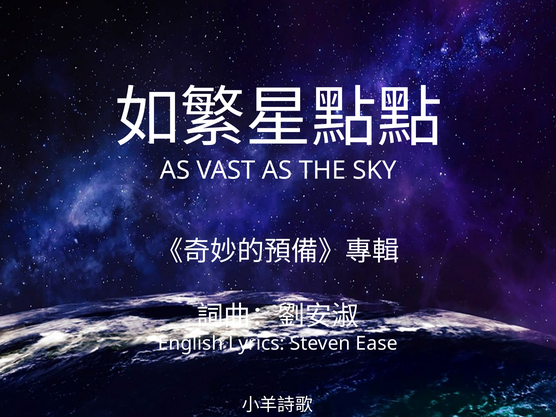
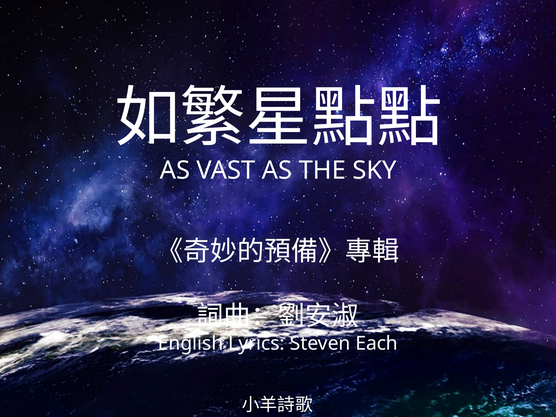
Ease: Ease -> Each
